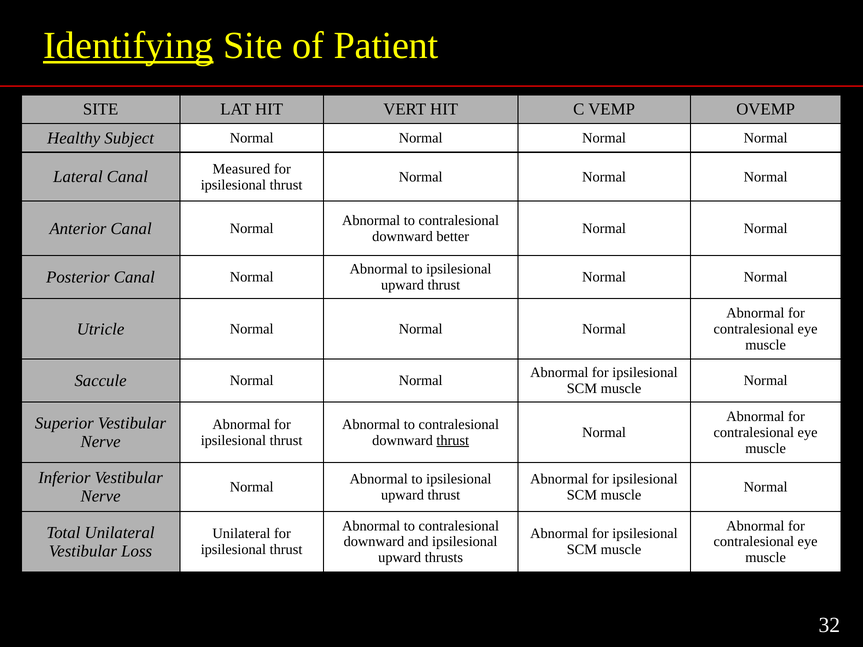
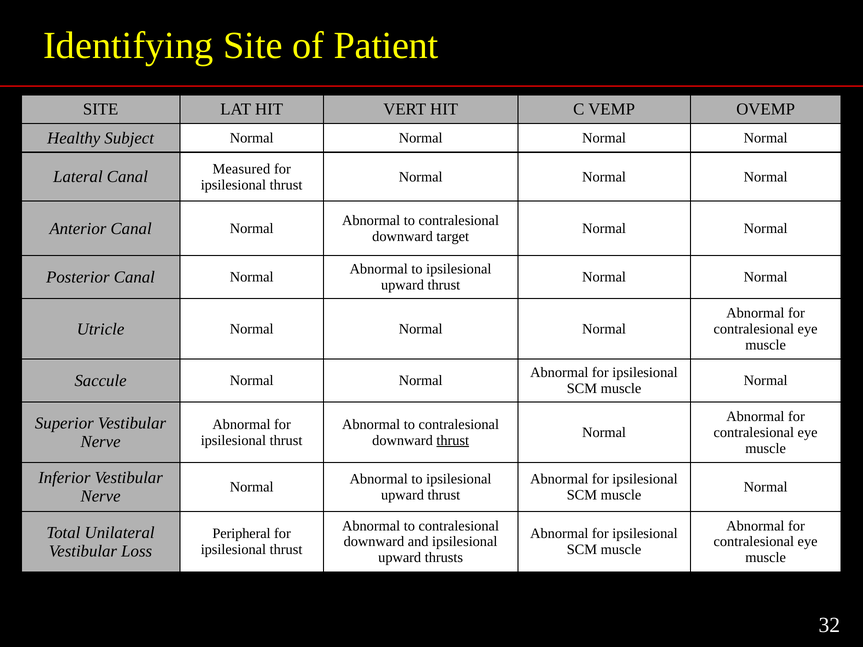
Identifying underline: present -> none
better: better -> target
Unilateral at (241, 534): Unilateral -> Peripheral
